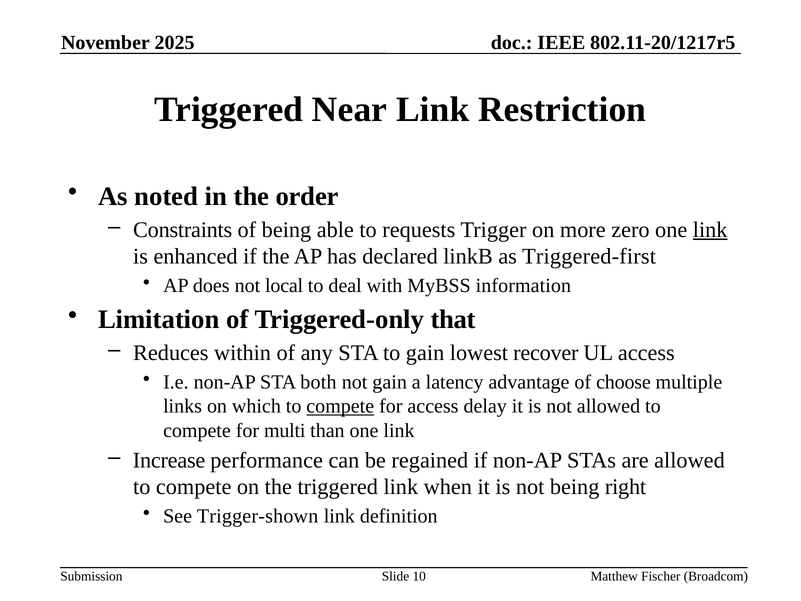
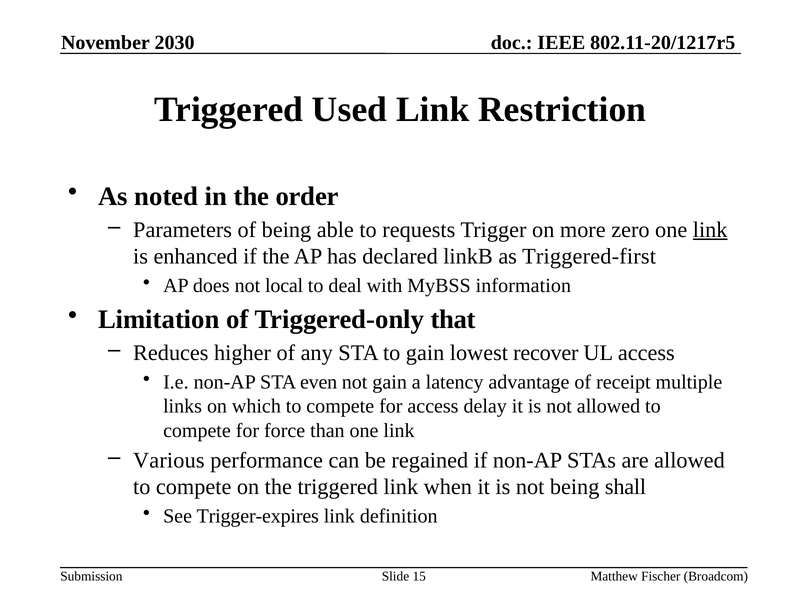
2025: 2025 -> 2030
Near: Near -> Used
Constraints: Constraints -> Parameters
within: within -> higher
both: both -> even
choose: choose -> receipt
compete at (340, 406) underline: present -> none
multi: multi -> force
Increase: Increase -> Various
right: right -> shall
Trigger-shown: Trigger-shown -> Trigger-expires
10: 10 -> 15
